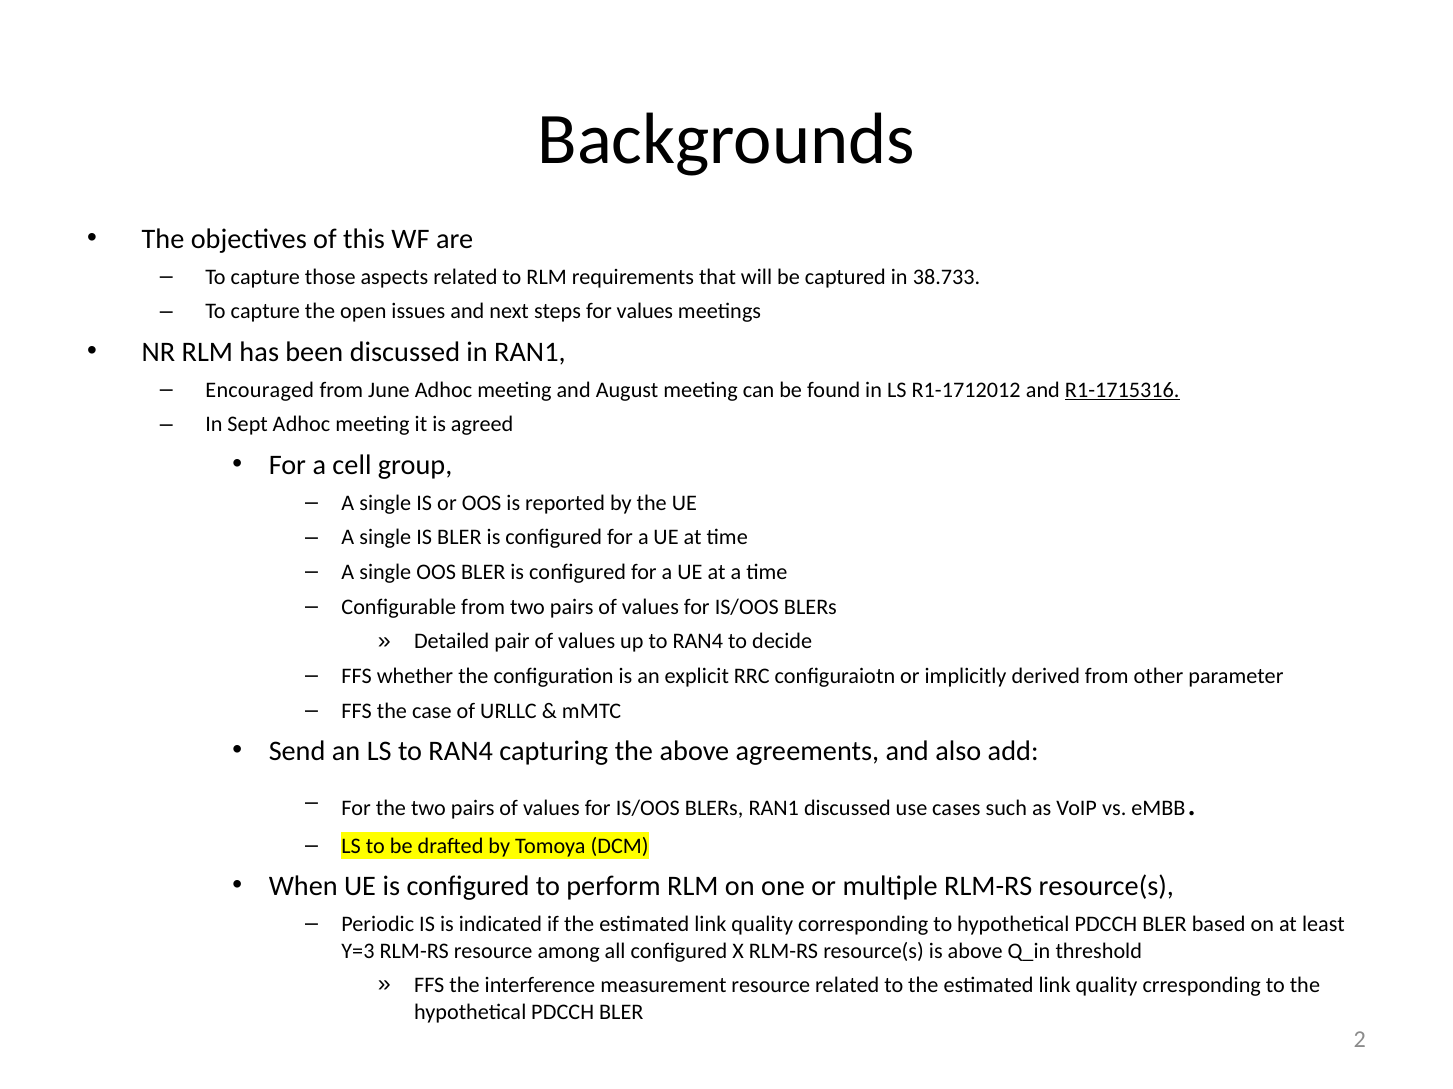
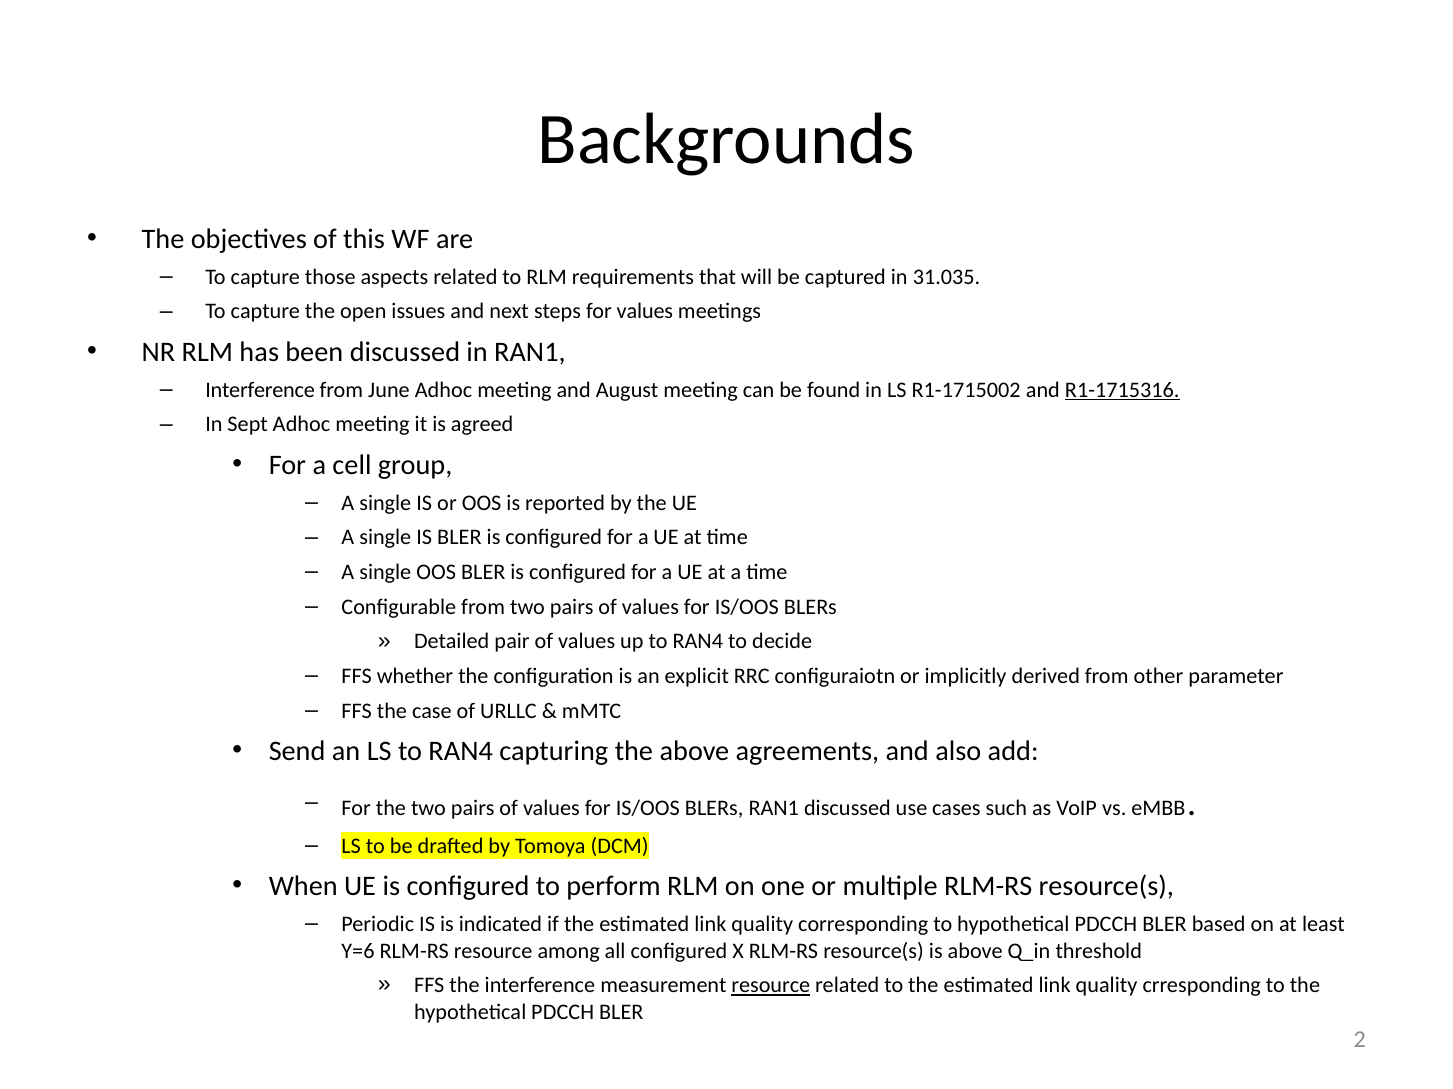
38.733: 38.733 -> 31.035
Encouraged at (260, 390): Encouraged -> Interference
R1-1712012: R1-1712012 -> R1-1715002
Y=3: Y=3 -> Y=6
resource at (771, 986) underline: none -> present
